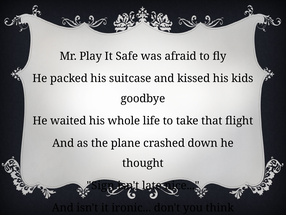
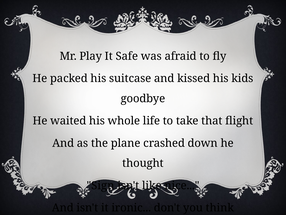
late: late -> like
